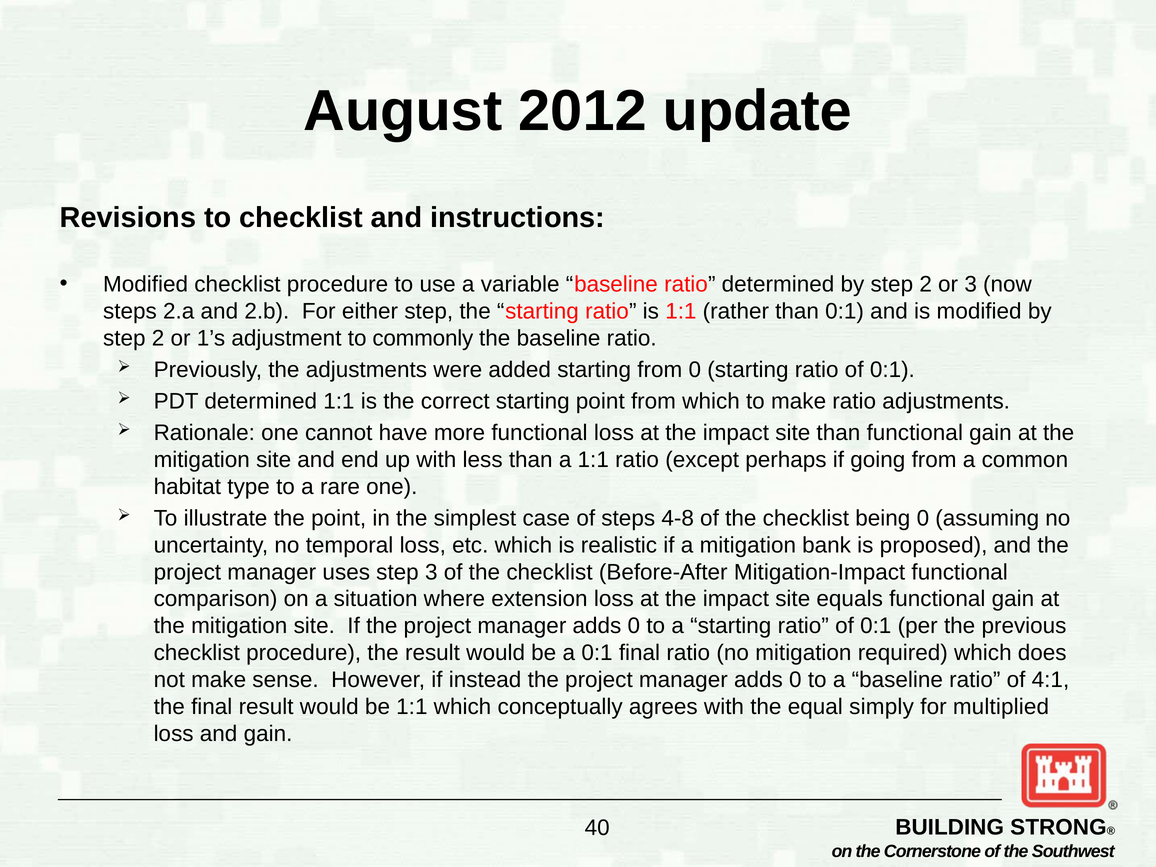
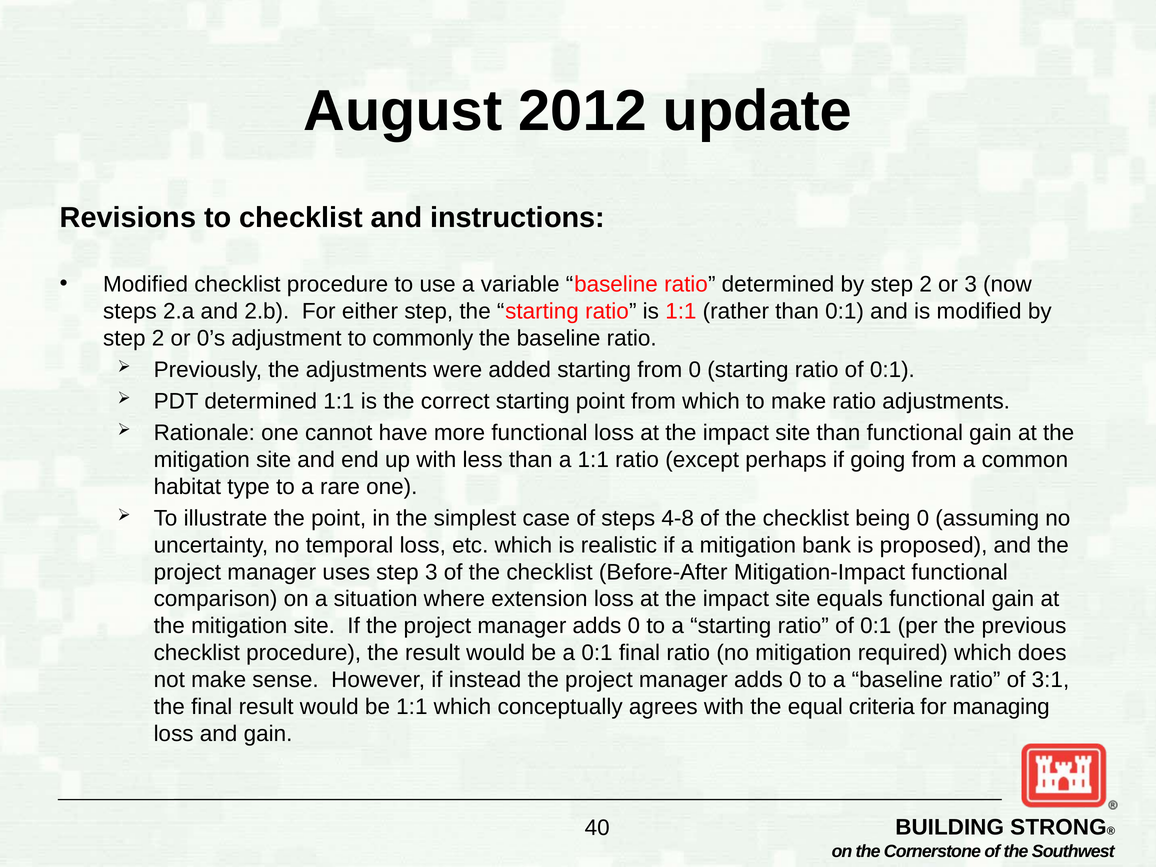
1’s: 1’s -> 0’s
4:1: 4:1 -> 3:1
simply: simply -> criteria
multiplied: multiplied -> managing
